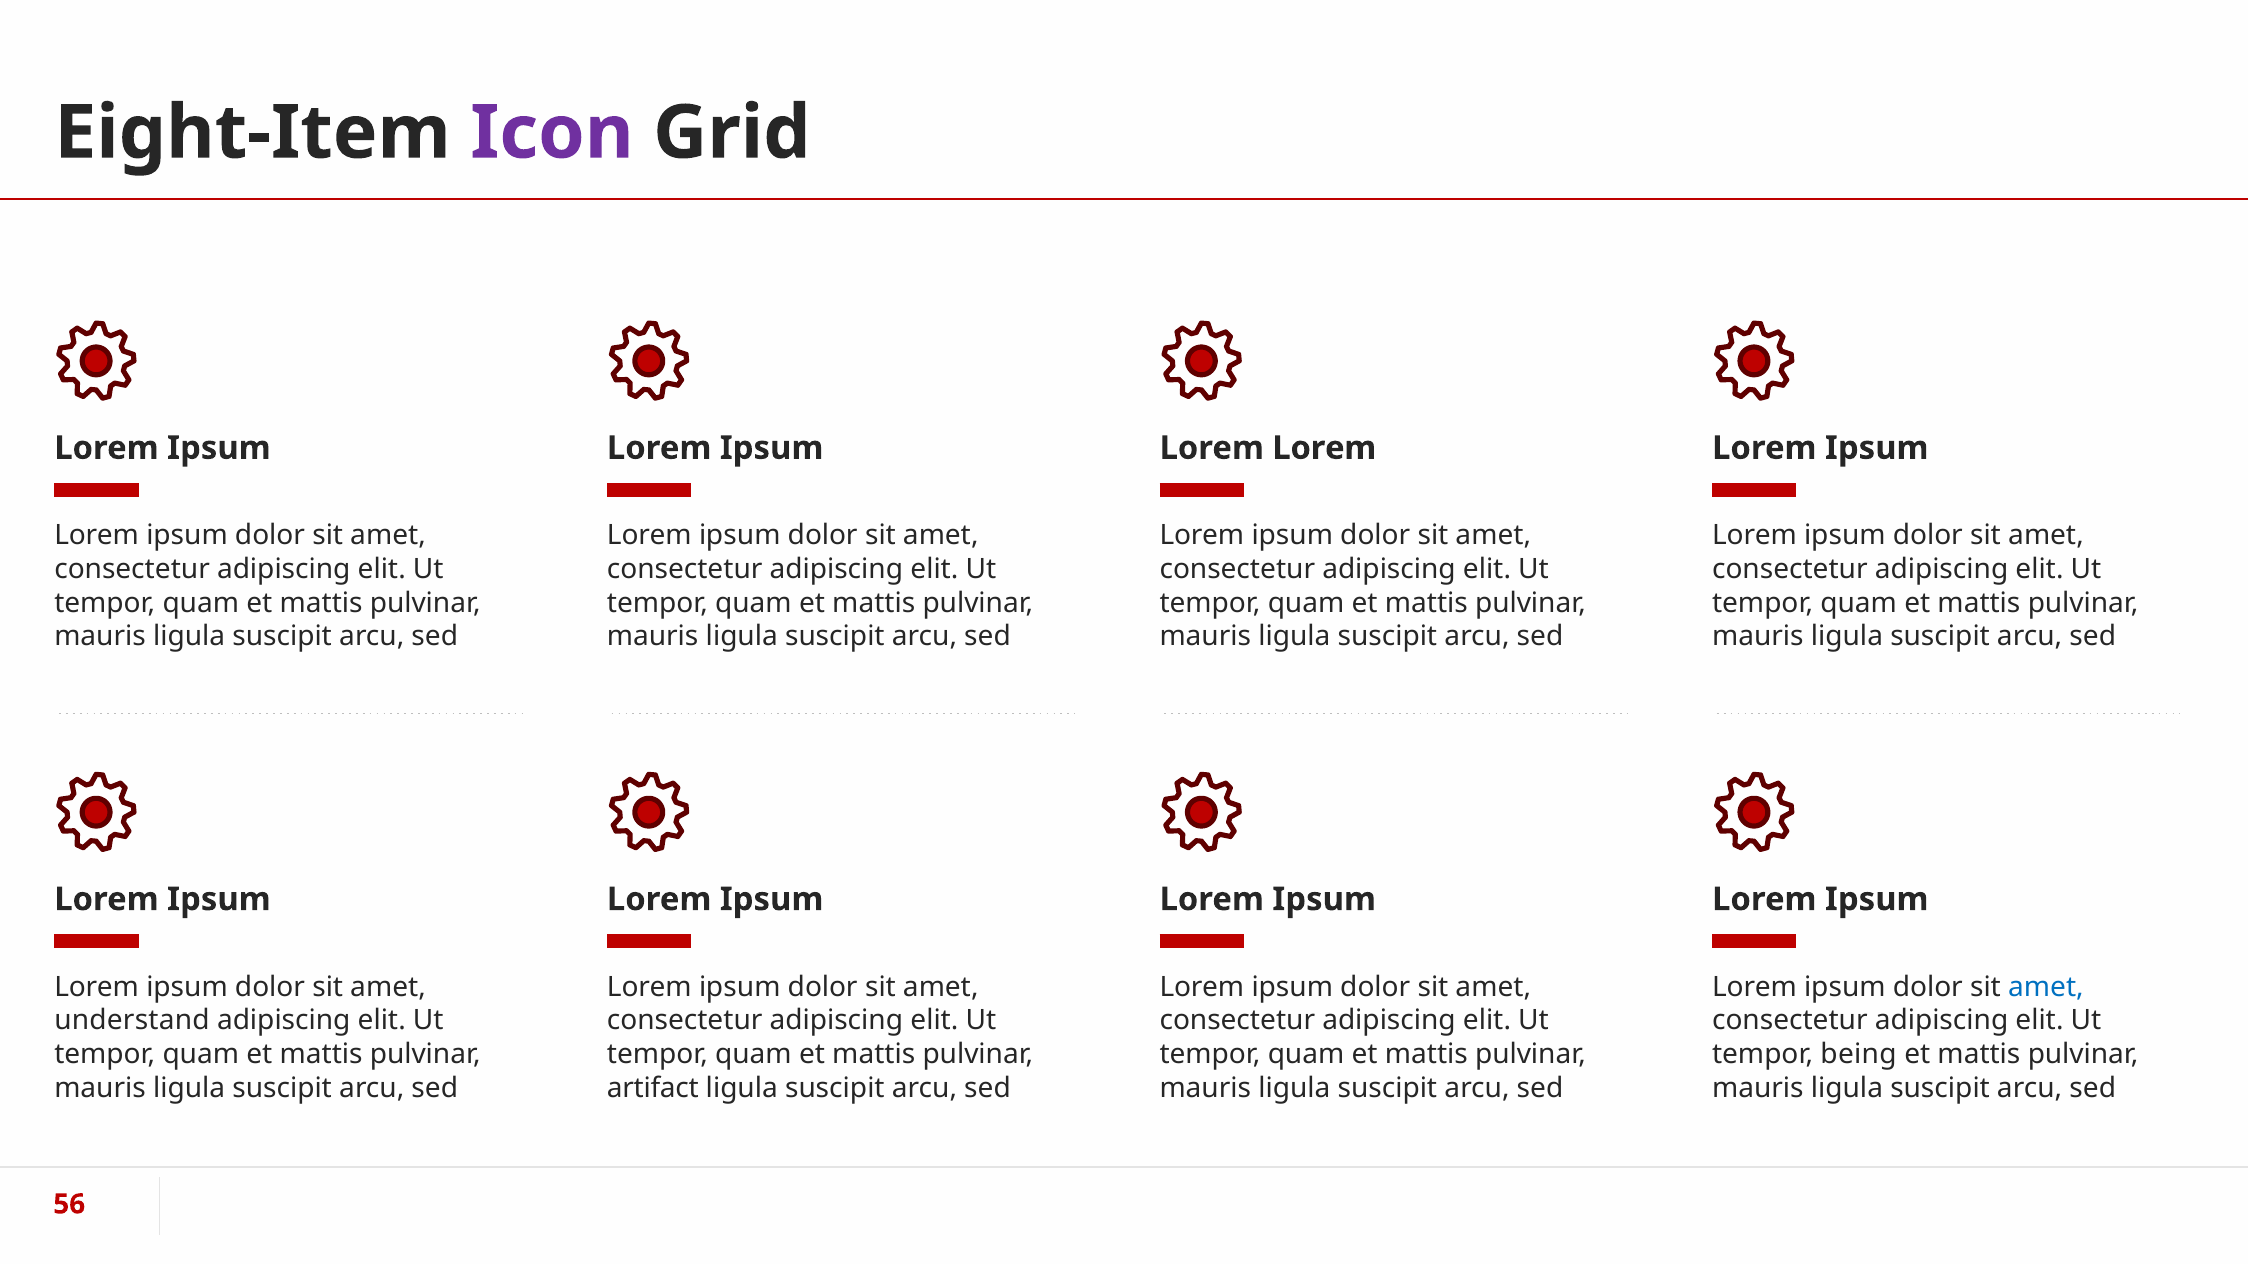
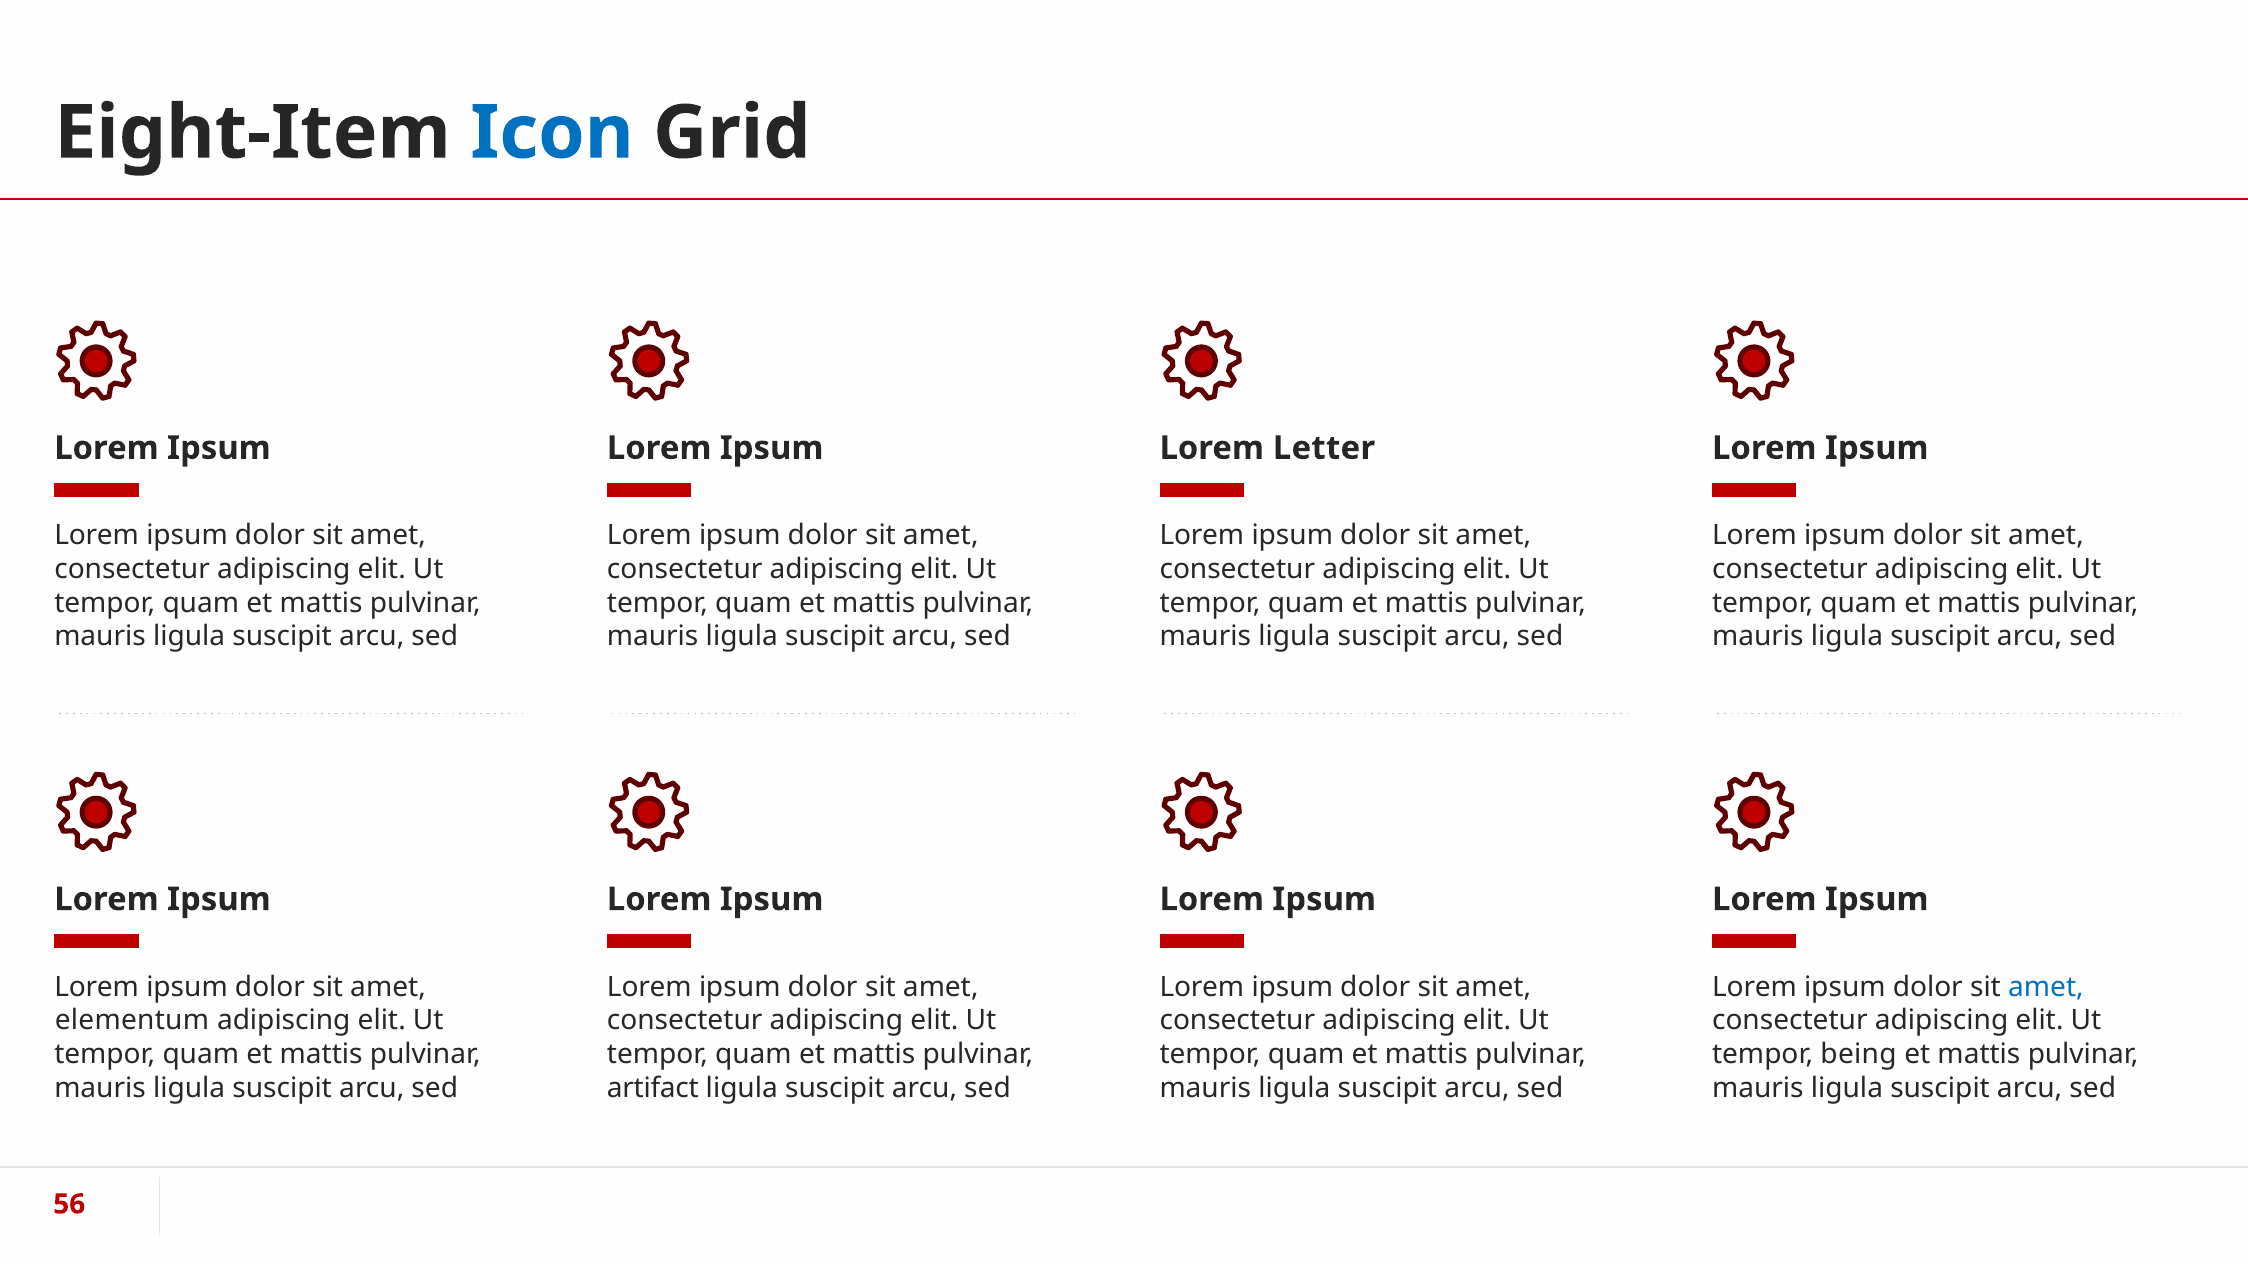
Icon colour: purple -> blue
Lorem at (1324, 448): Lorem -> Letter
understand: understand -> elementum
